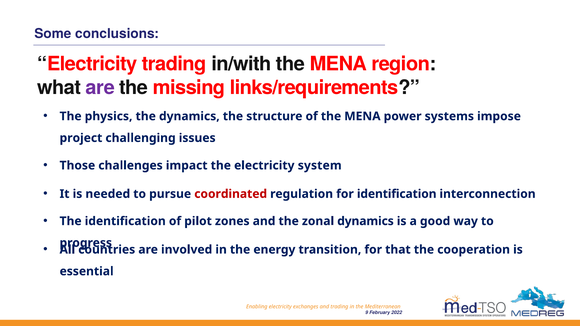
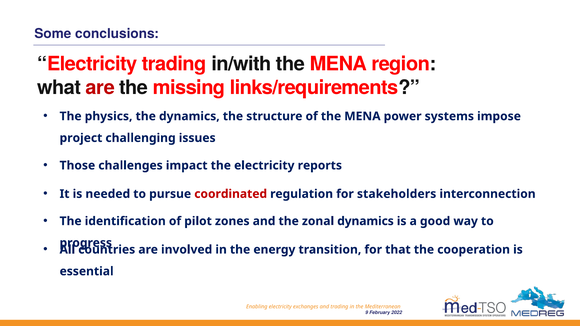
are at (100, 88) colour: purple -> red
system: system -> reports
for identification: identification -> stakeholders
